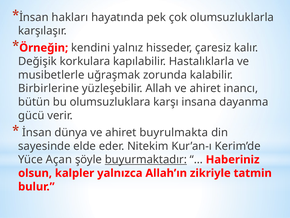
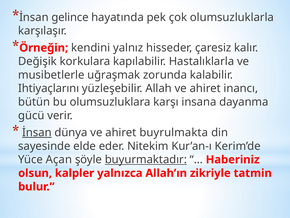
hakları: hakları -> gelince
Birbirlerine: Birbirlerine -> Ihtiyaçlarını
İnsan at (37, 132) underline: none -> present
